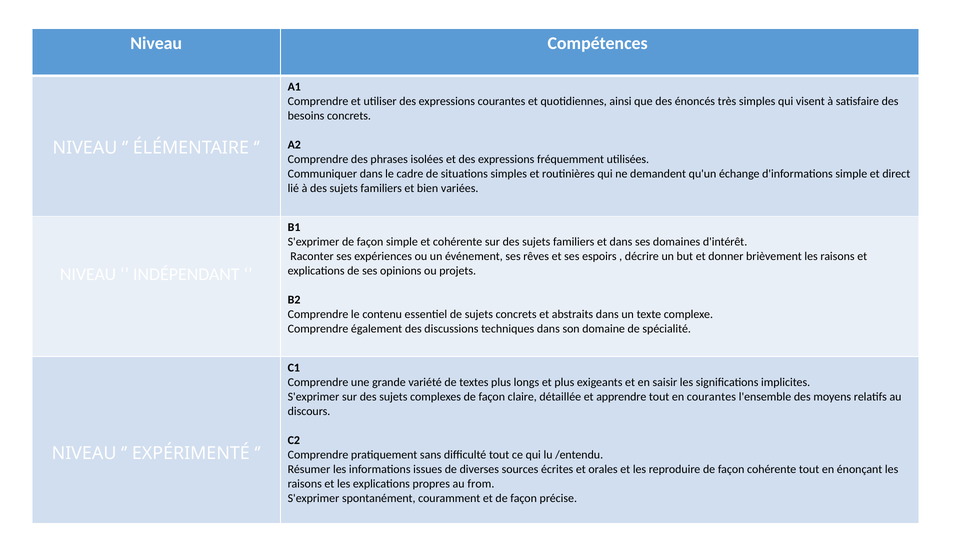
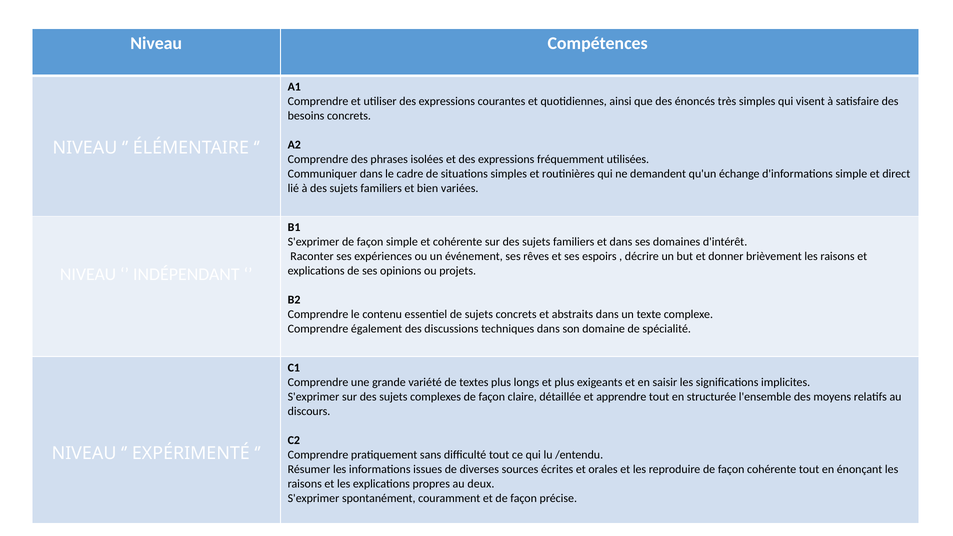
en courantes: courantes -> structurée
from: from -> deux
